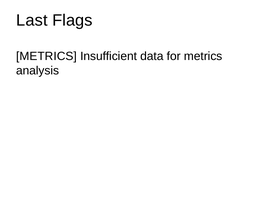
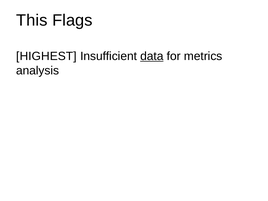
Last: Last -> This
METRICS at (46, 56): METRICS -> HIGHEST
data underline: none -> present
